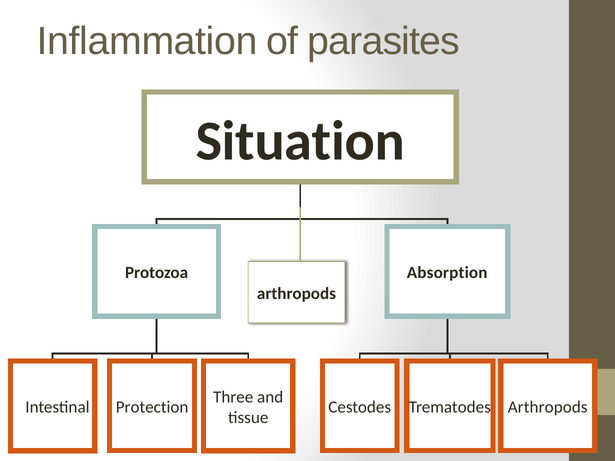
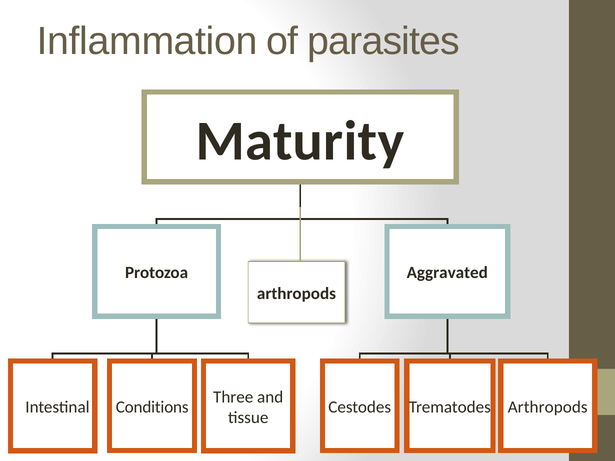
Situation: Situation -> Maturity
Absorption: Absorption -> Aggravated
Protection: Protection -> Conditions
